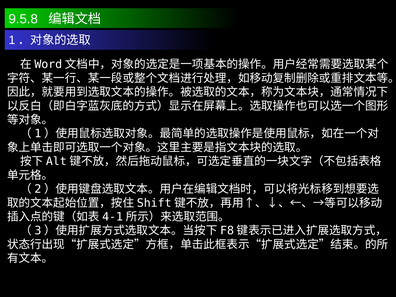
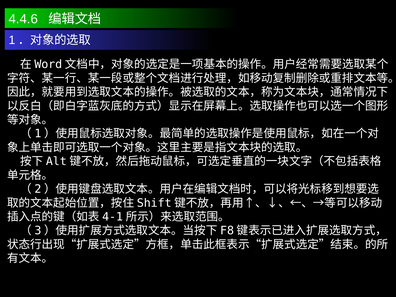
9.5.8: 9.5.8 -> 4.4.6
